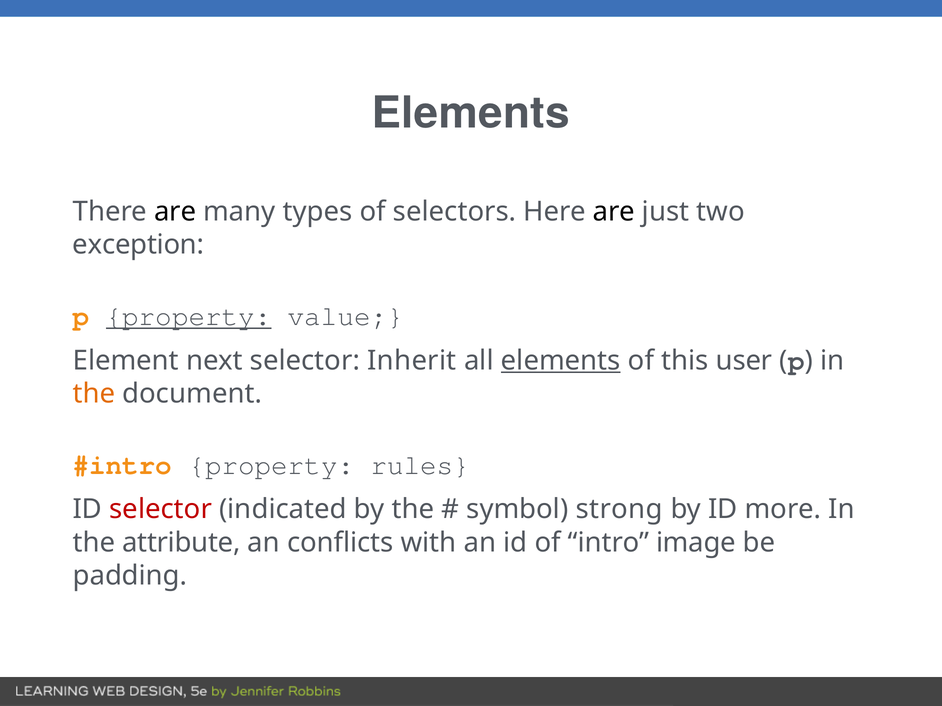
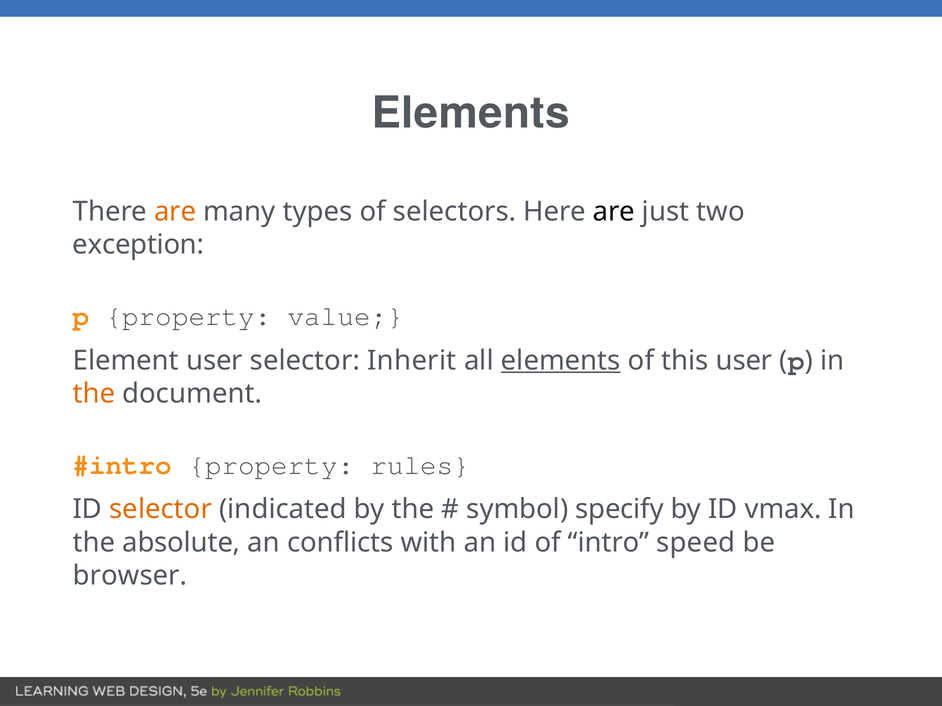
are at (175, 212) colour: black -> orange
property at (189, 317) underline: present -> none
Element next: next -> user
selector at (161, 510) colour: red -> orange
strong: strong -> specify
more: more -> vmax
attribute: attribute -> absolute
image: image -> speed
padding: padding -> browser
